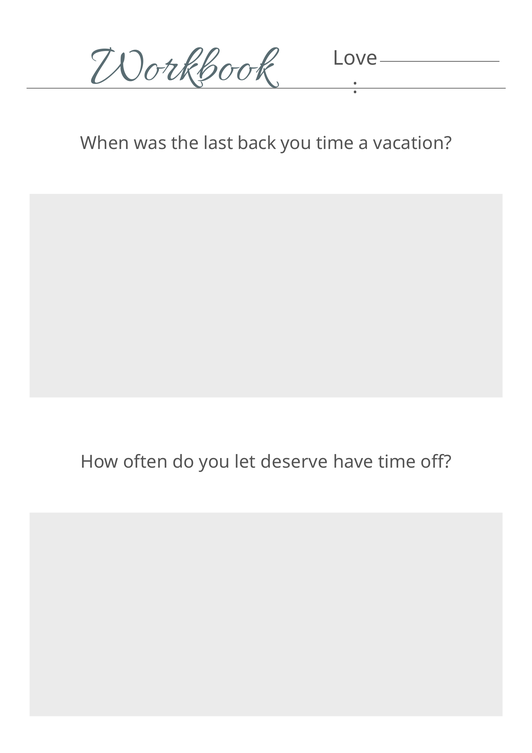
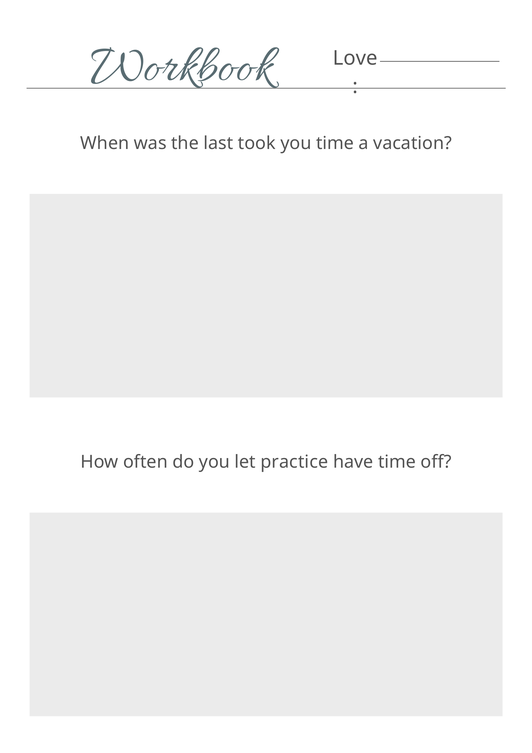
back: back -> took
deserve: deserve -> practice
